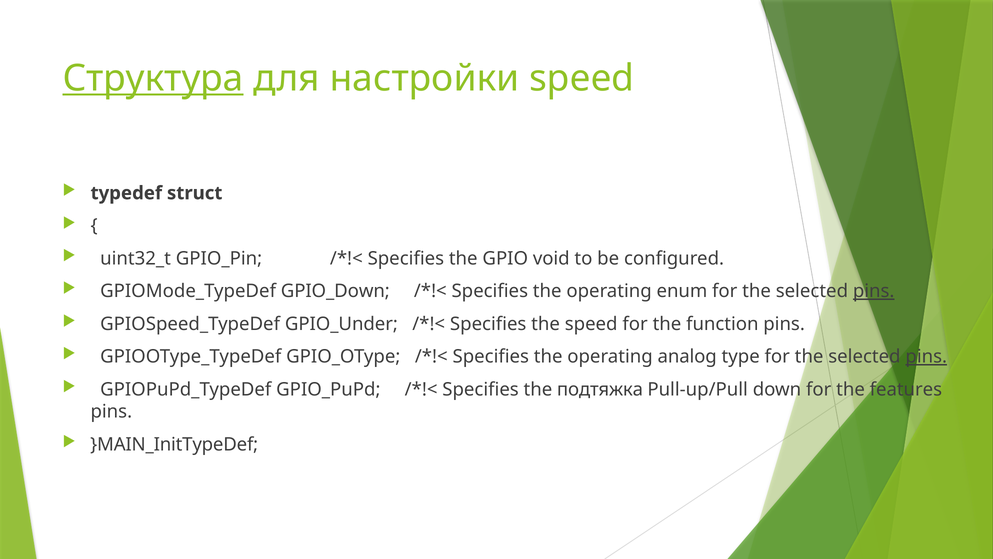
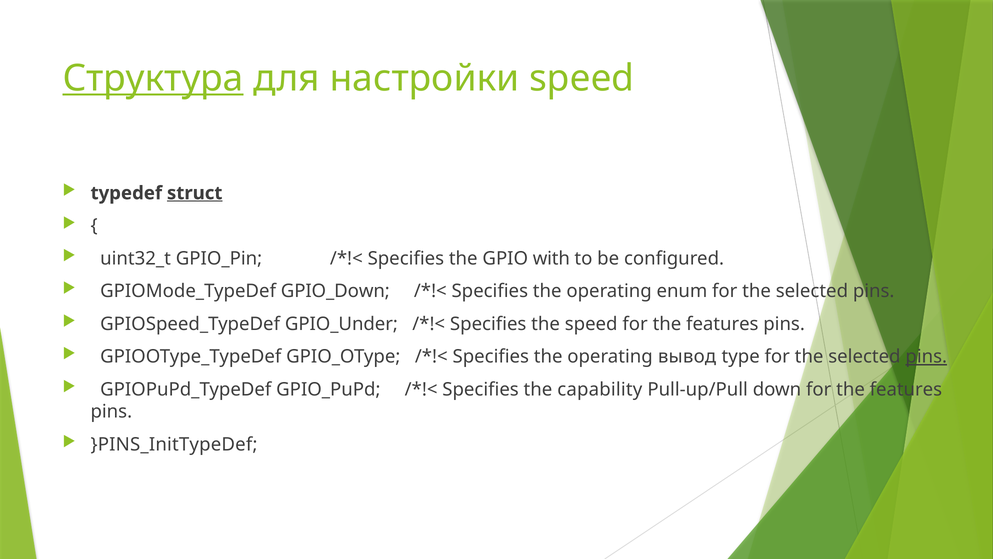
struct underline: none -> present
void: void -> with
pins at (874, 291) underline: present -> none
speed for the function: function -> features
analog: analog -> вывод
подтяжка: подтяжка -> capability
}MAIN_InitTypeDef: }MAIN_InitTypeDef -> }PINS_InitTypeDef
